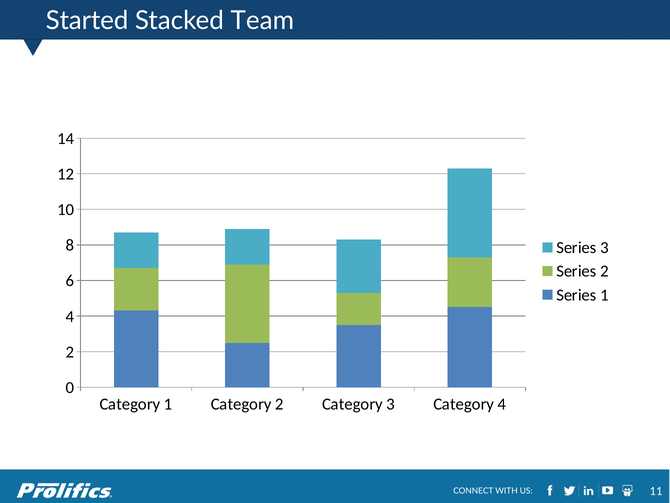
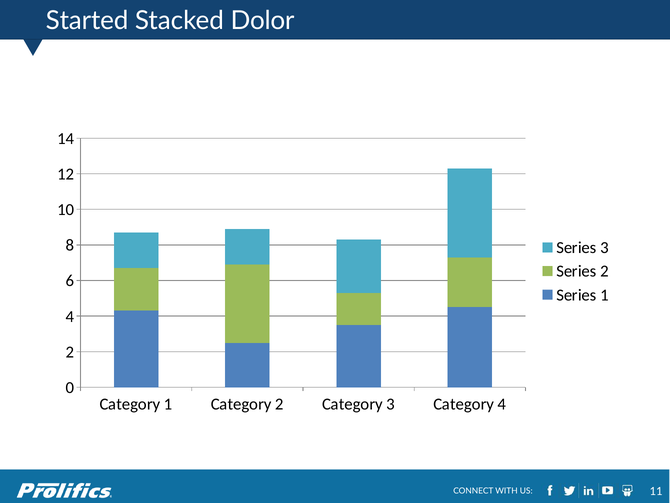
Team: Team -> Dolor
